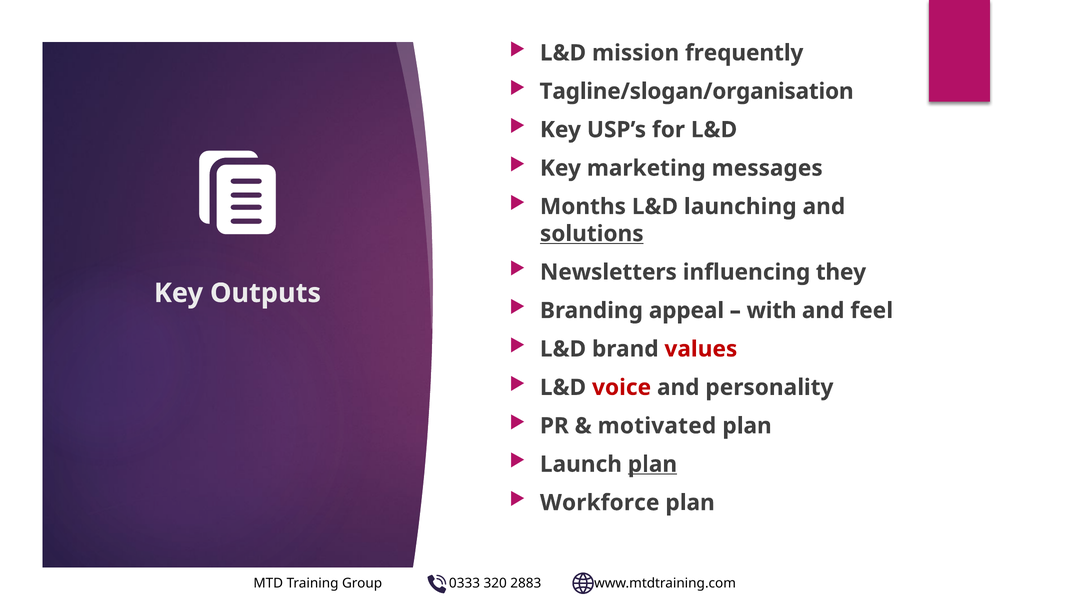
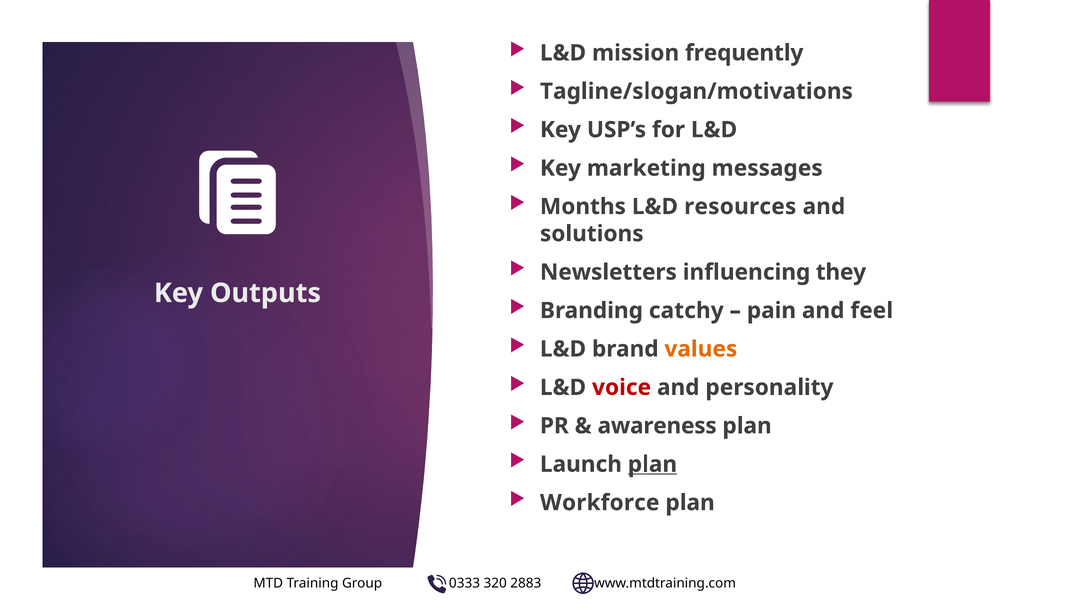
Tagline/slogan/organisation: Tagline/slogan/organisation -> Tagline/slogan/motivations
launching: launching -> resources
solutions underline: present -> none
appeal: appeal -> catchy
with: with -> pain
values colour: red -> orange
motivated: motivated -> awareness
